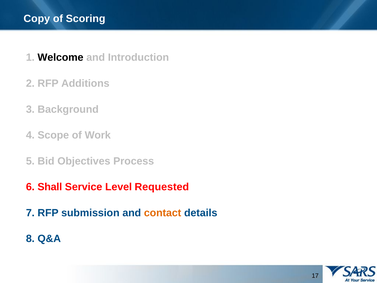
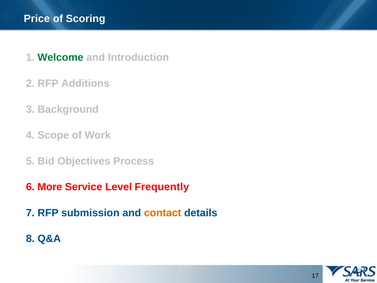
Copy: Copy -> Price
Welcome colour: black -> green
Shall: Shall -> More
Requested: Requested -> Frequently
